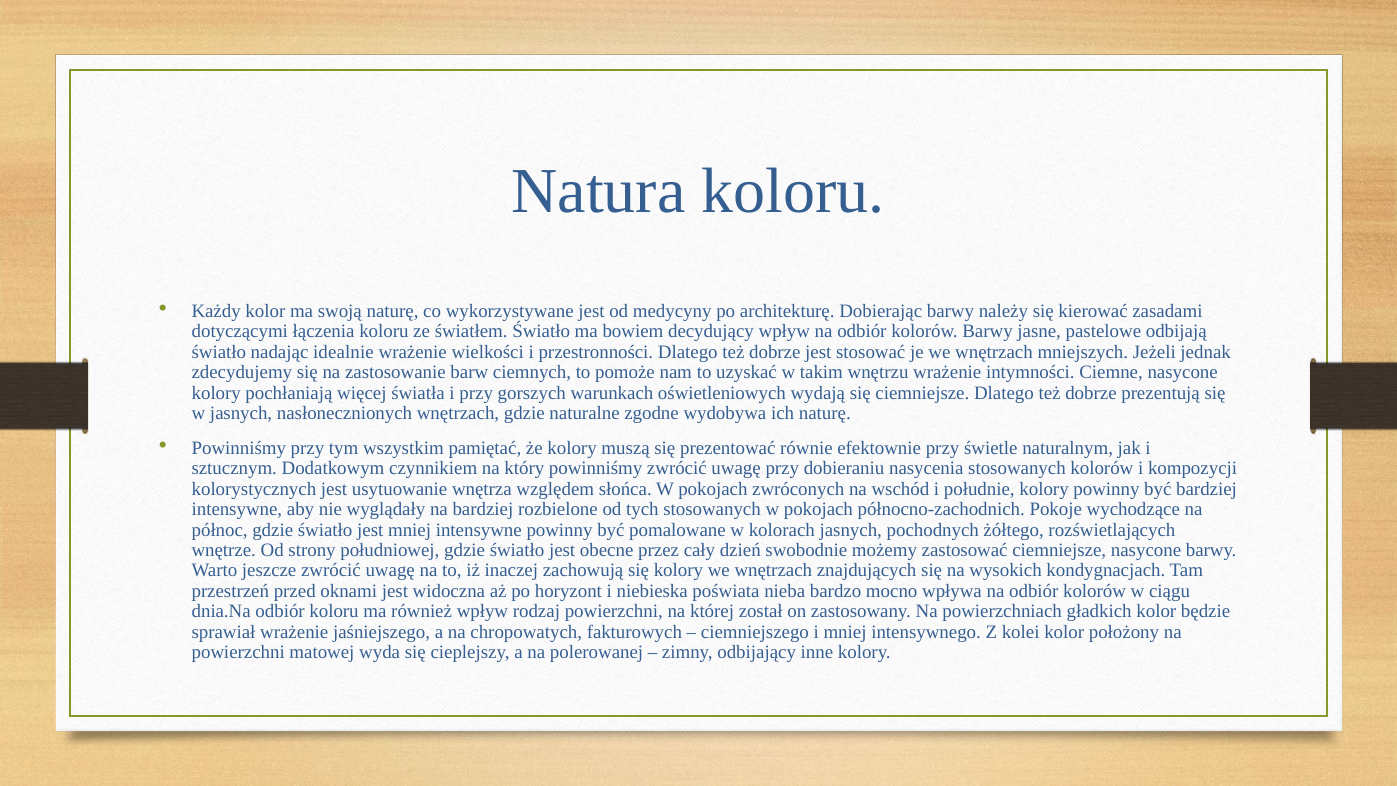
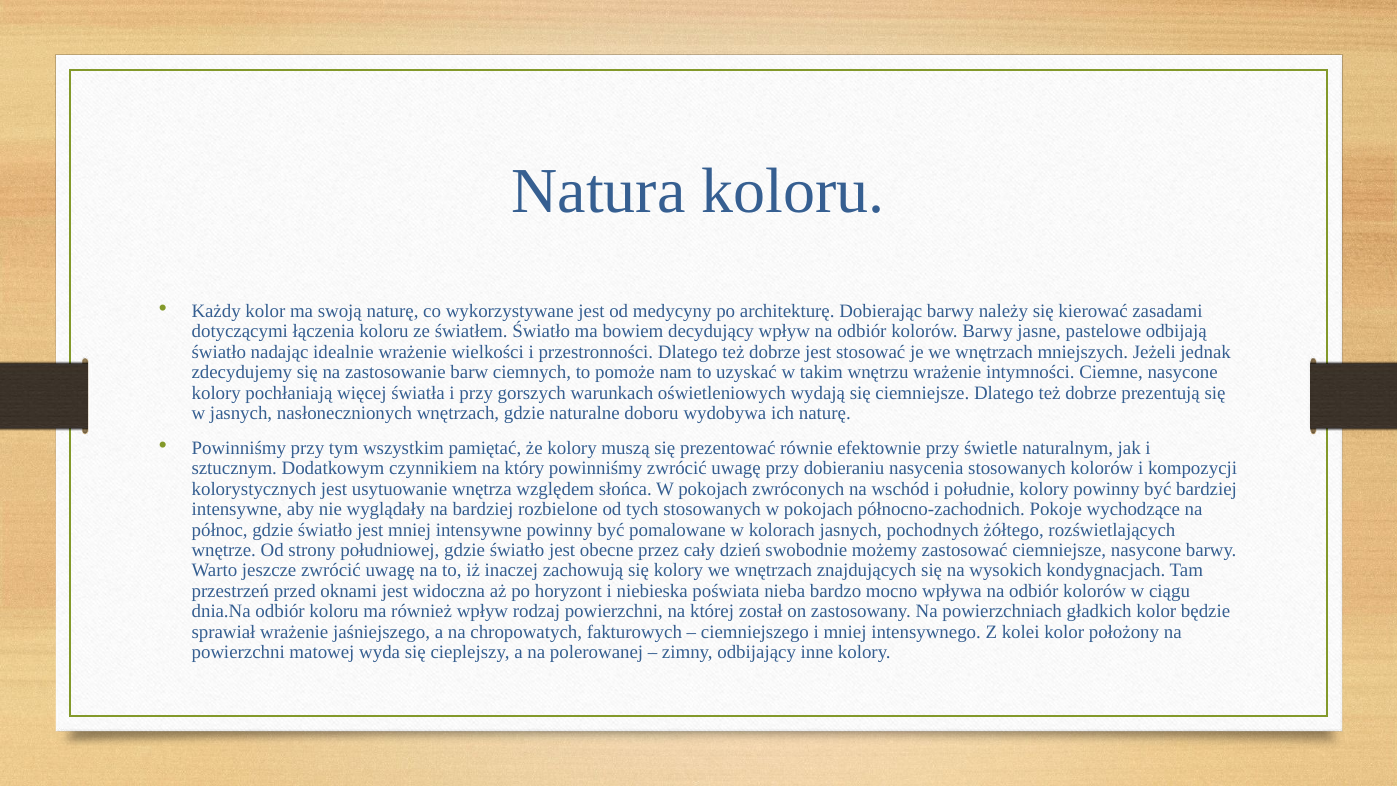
zgodne: zgodne -> doboru
